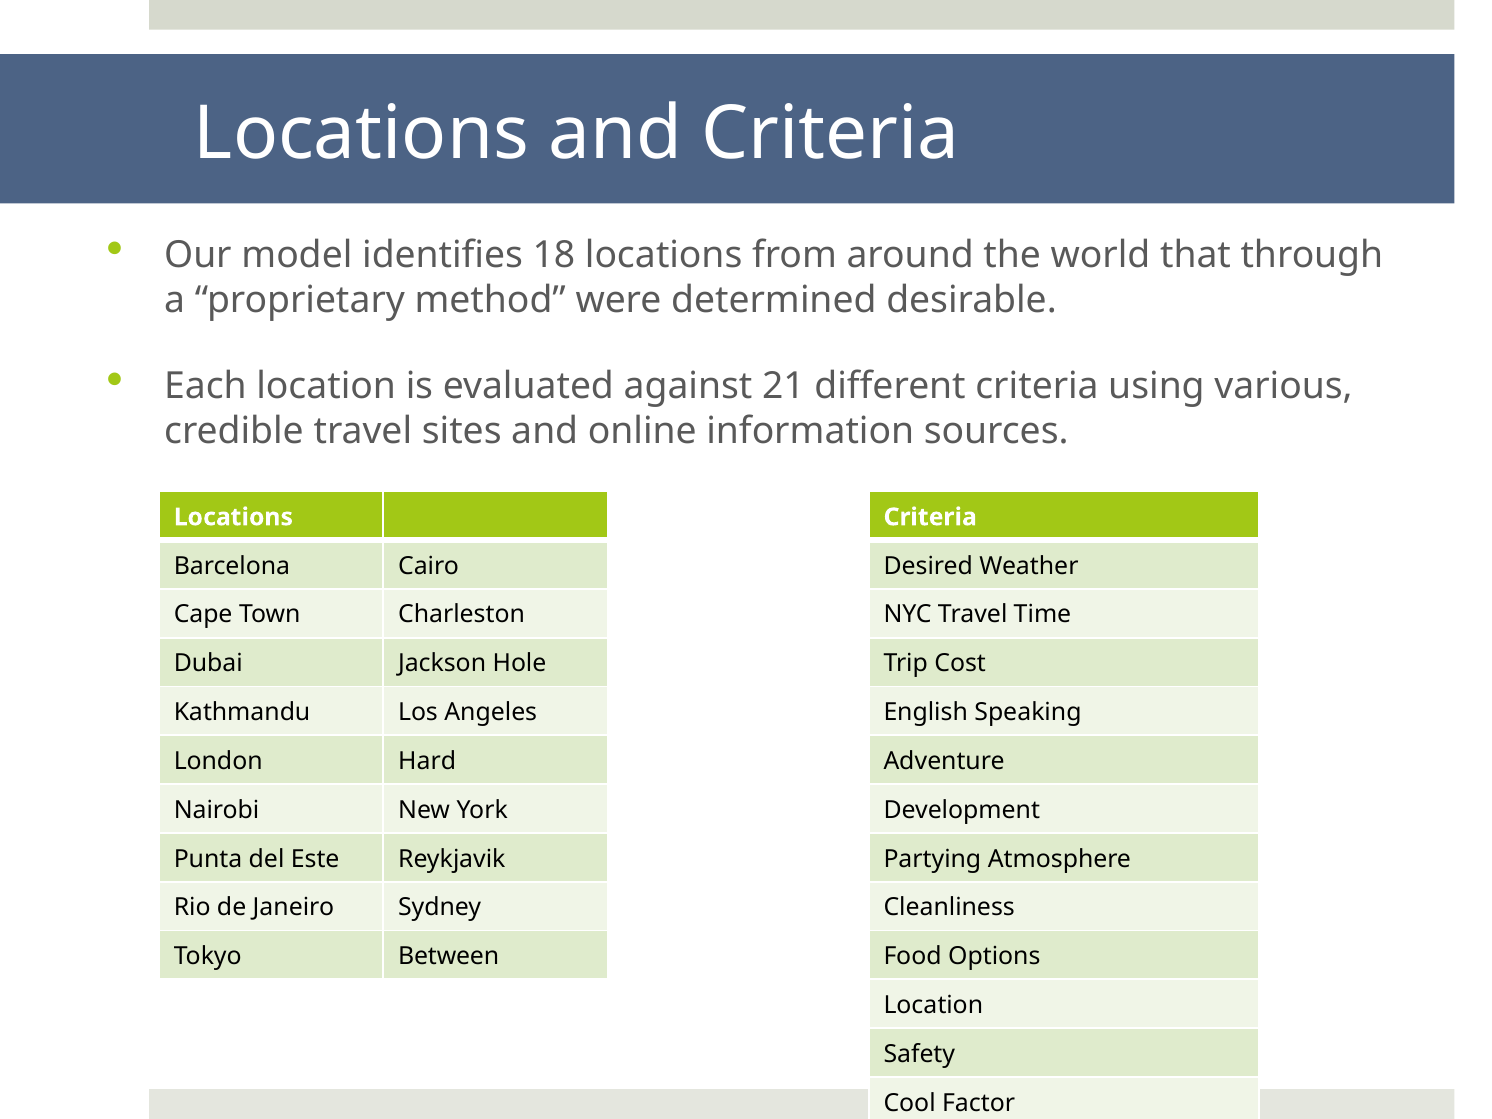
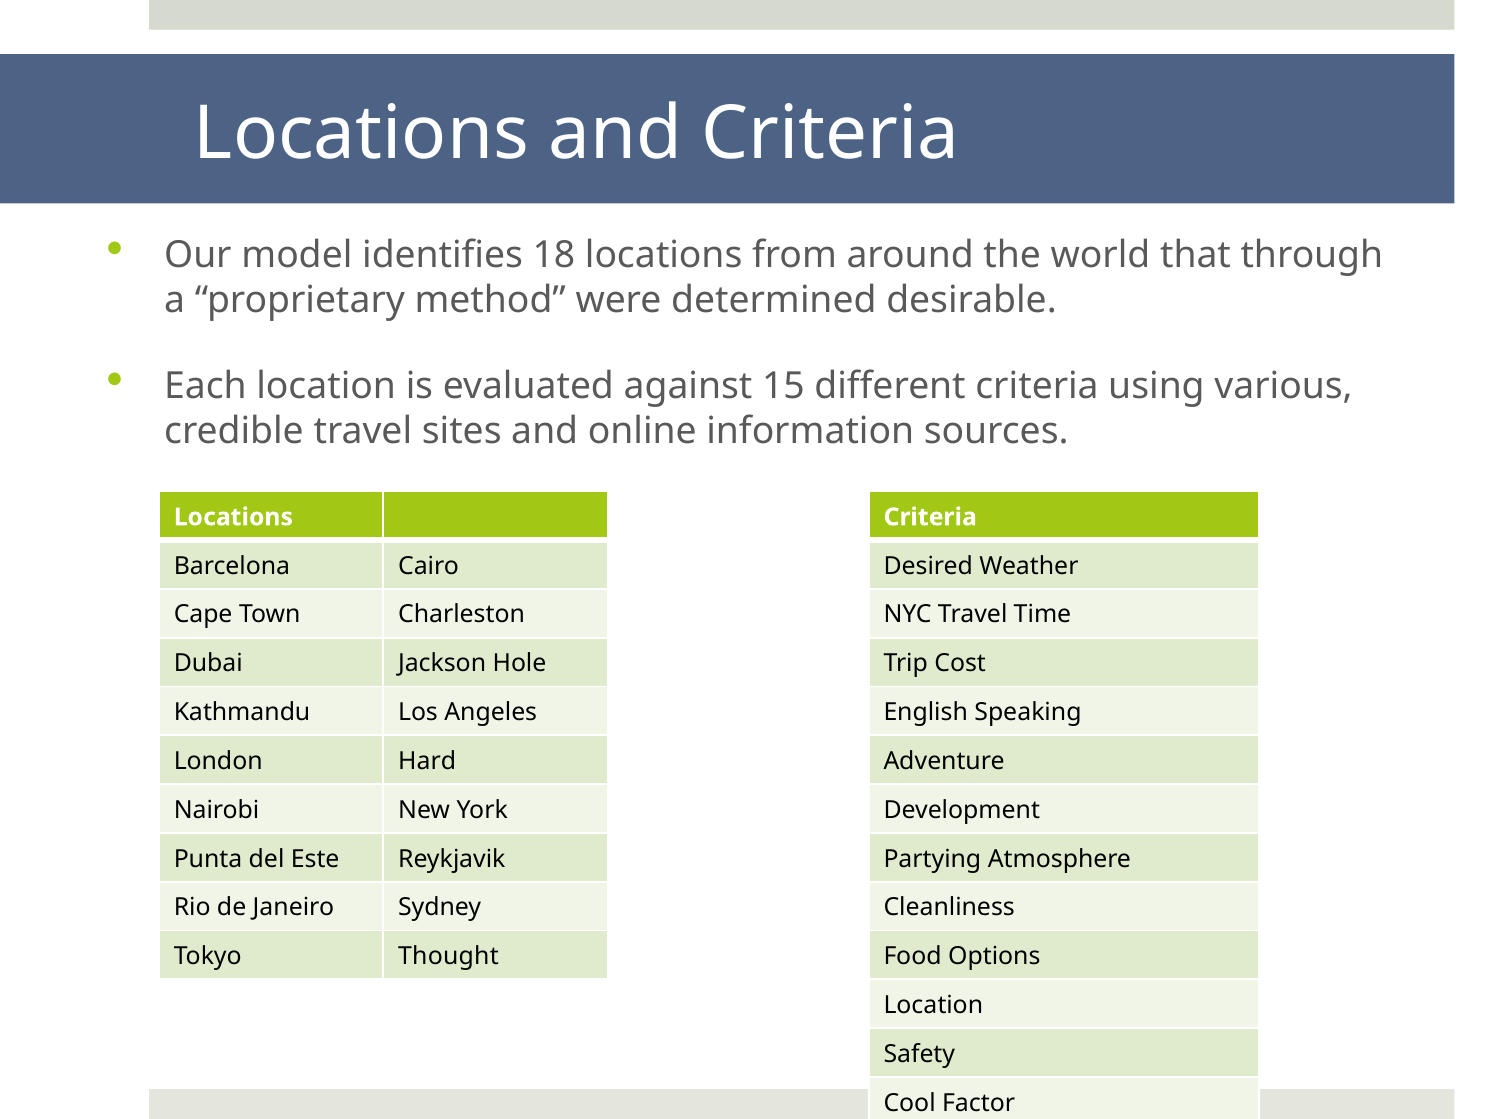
21: 21 -> 15
Between: Between -> Thought
